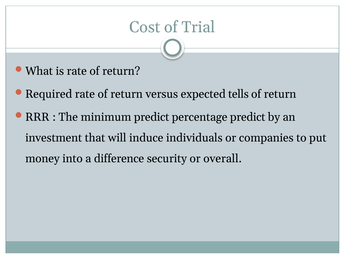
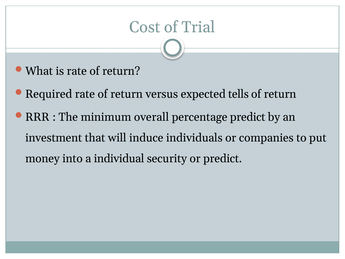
minimum predict: predict -> overall
difference: difference -> individual
or overall: overall -> predict
